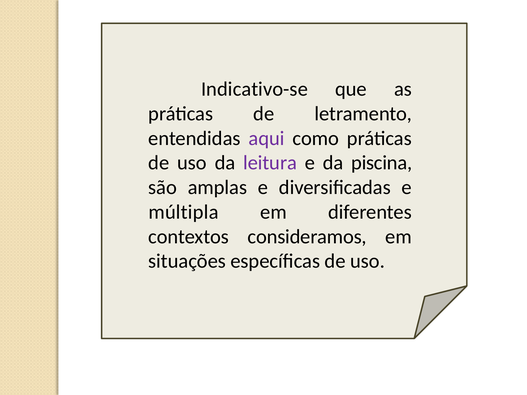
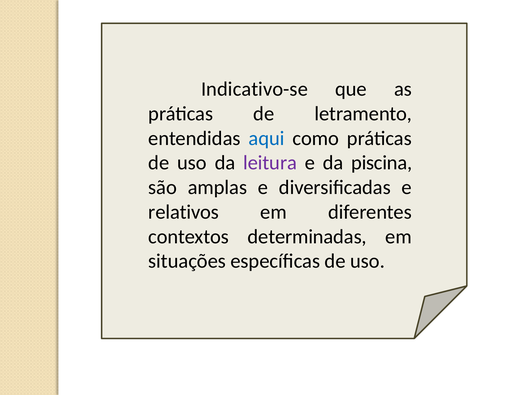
aqui colour: purple -> blue
múltipla: múltipla -> relativos
consideramos: consideramos -> determinadas
